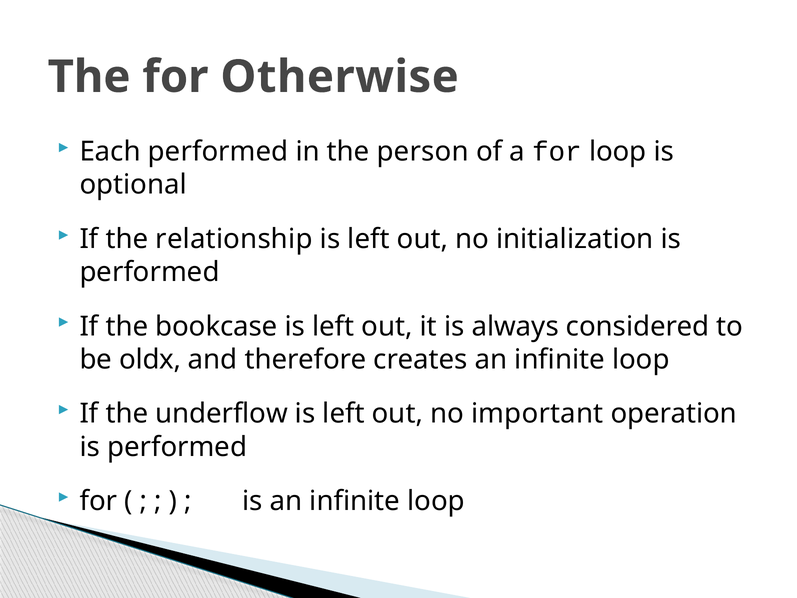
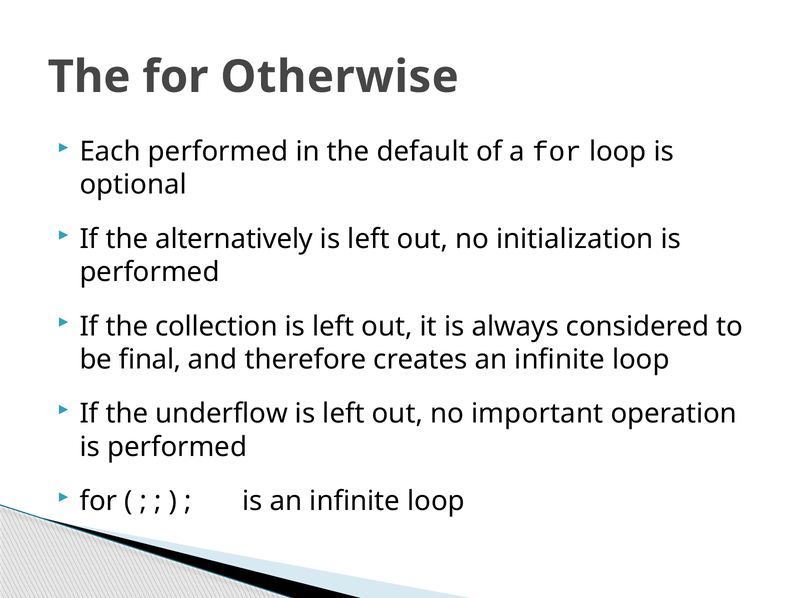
person: person -> default
relationship: relationship -> alternatively
bookcase: bookcase -> collection
oldx: oldx -> final
